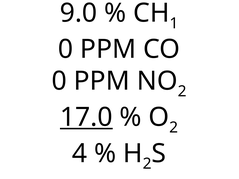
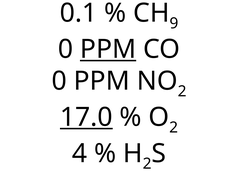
9.0: 9.0 -> 0.1
1: 1 -> 9
PPM at (108, 49) underline: none -> present
